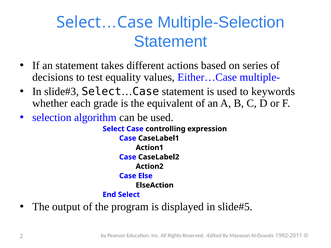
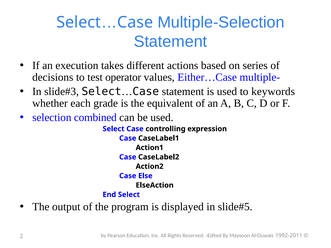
an statement: statement -> execution
equality: equality -> operator
algorithm: algorithm -> combined
